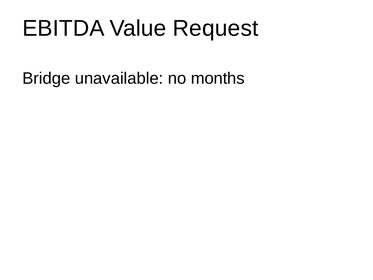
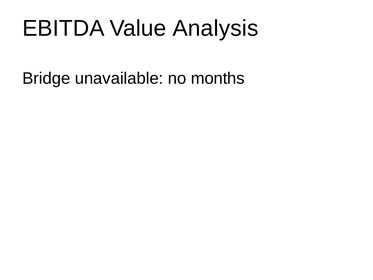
Request: Request -> Analysis
